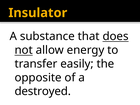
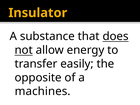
destroyed: destroyed -> machines
